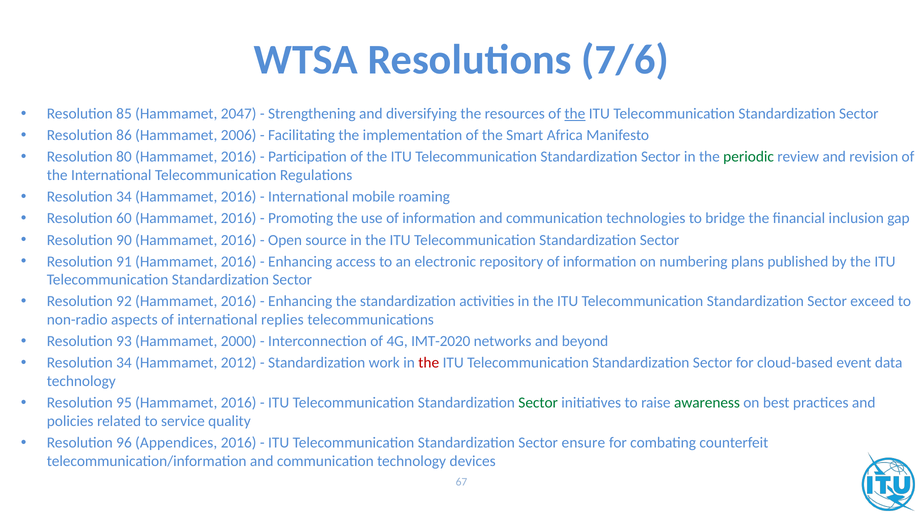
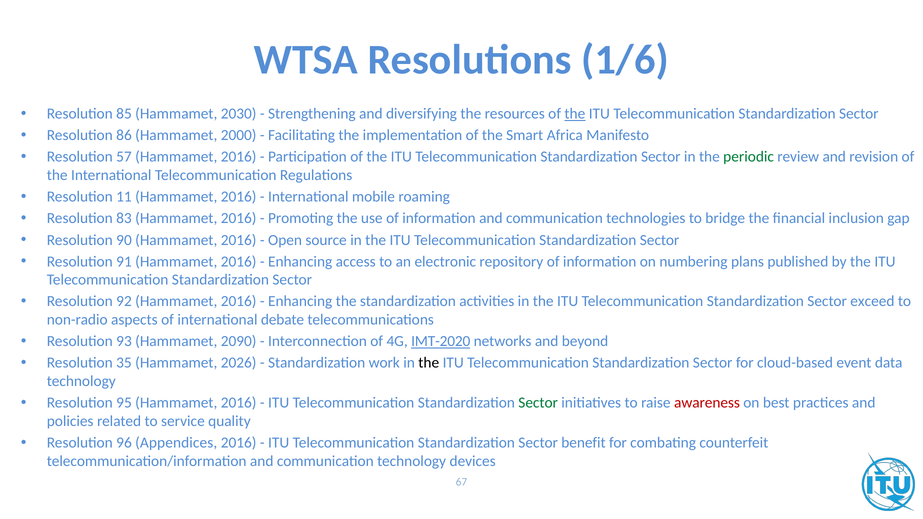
7/6: 7/6 -> 1/6
2047: 2047 -> 2030
2006: 2006 -> 2000
80: 80 -> 57
34 at (124, 197): 34 -> 11
60: 60 -> 83
replies: replies -> debate
2000: 2000 -> 2090
IMT-2020 underline: none -> present
34 at (124, 363): 34 -> 35
2012: 2012 -> 2026
the at (429, 363) colour: red -> black
awareness colour: green -> red
ensure: ensure -> benefit
